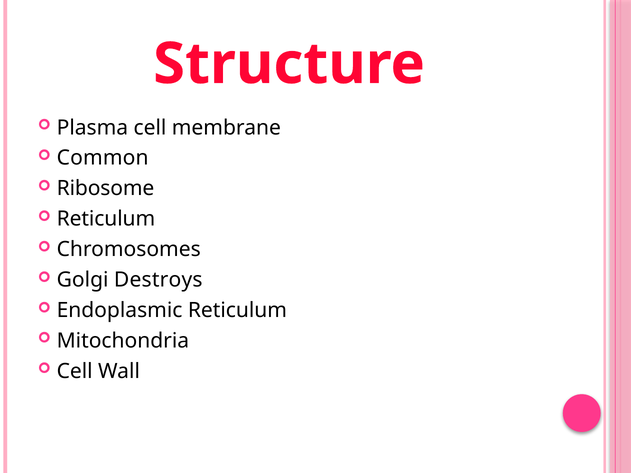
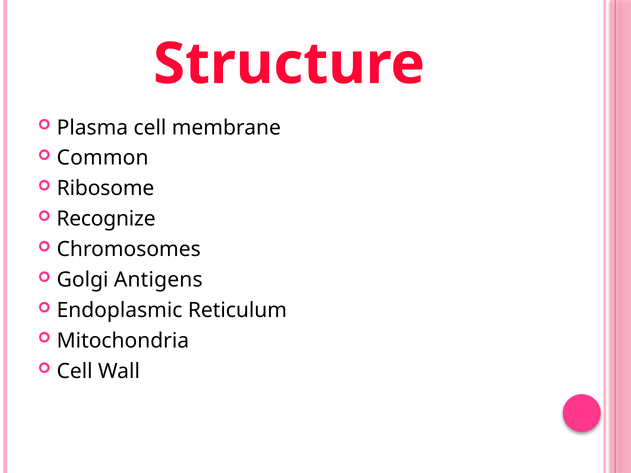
Reticulum at (106, 219): Reticulum -> Recognize
Destroys: Destroys -> Antigens
